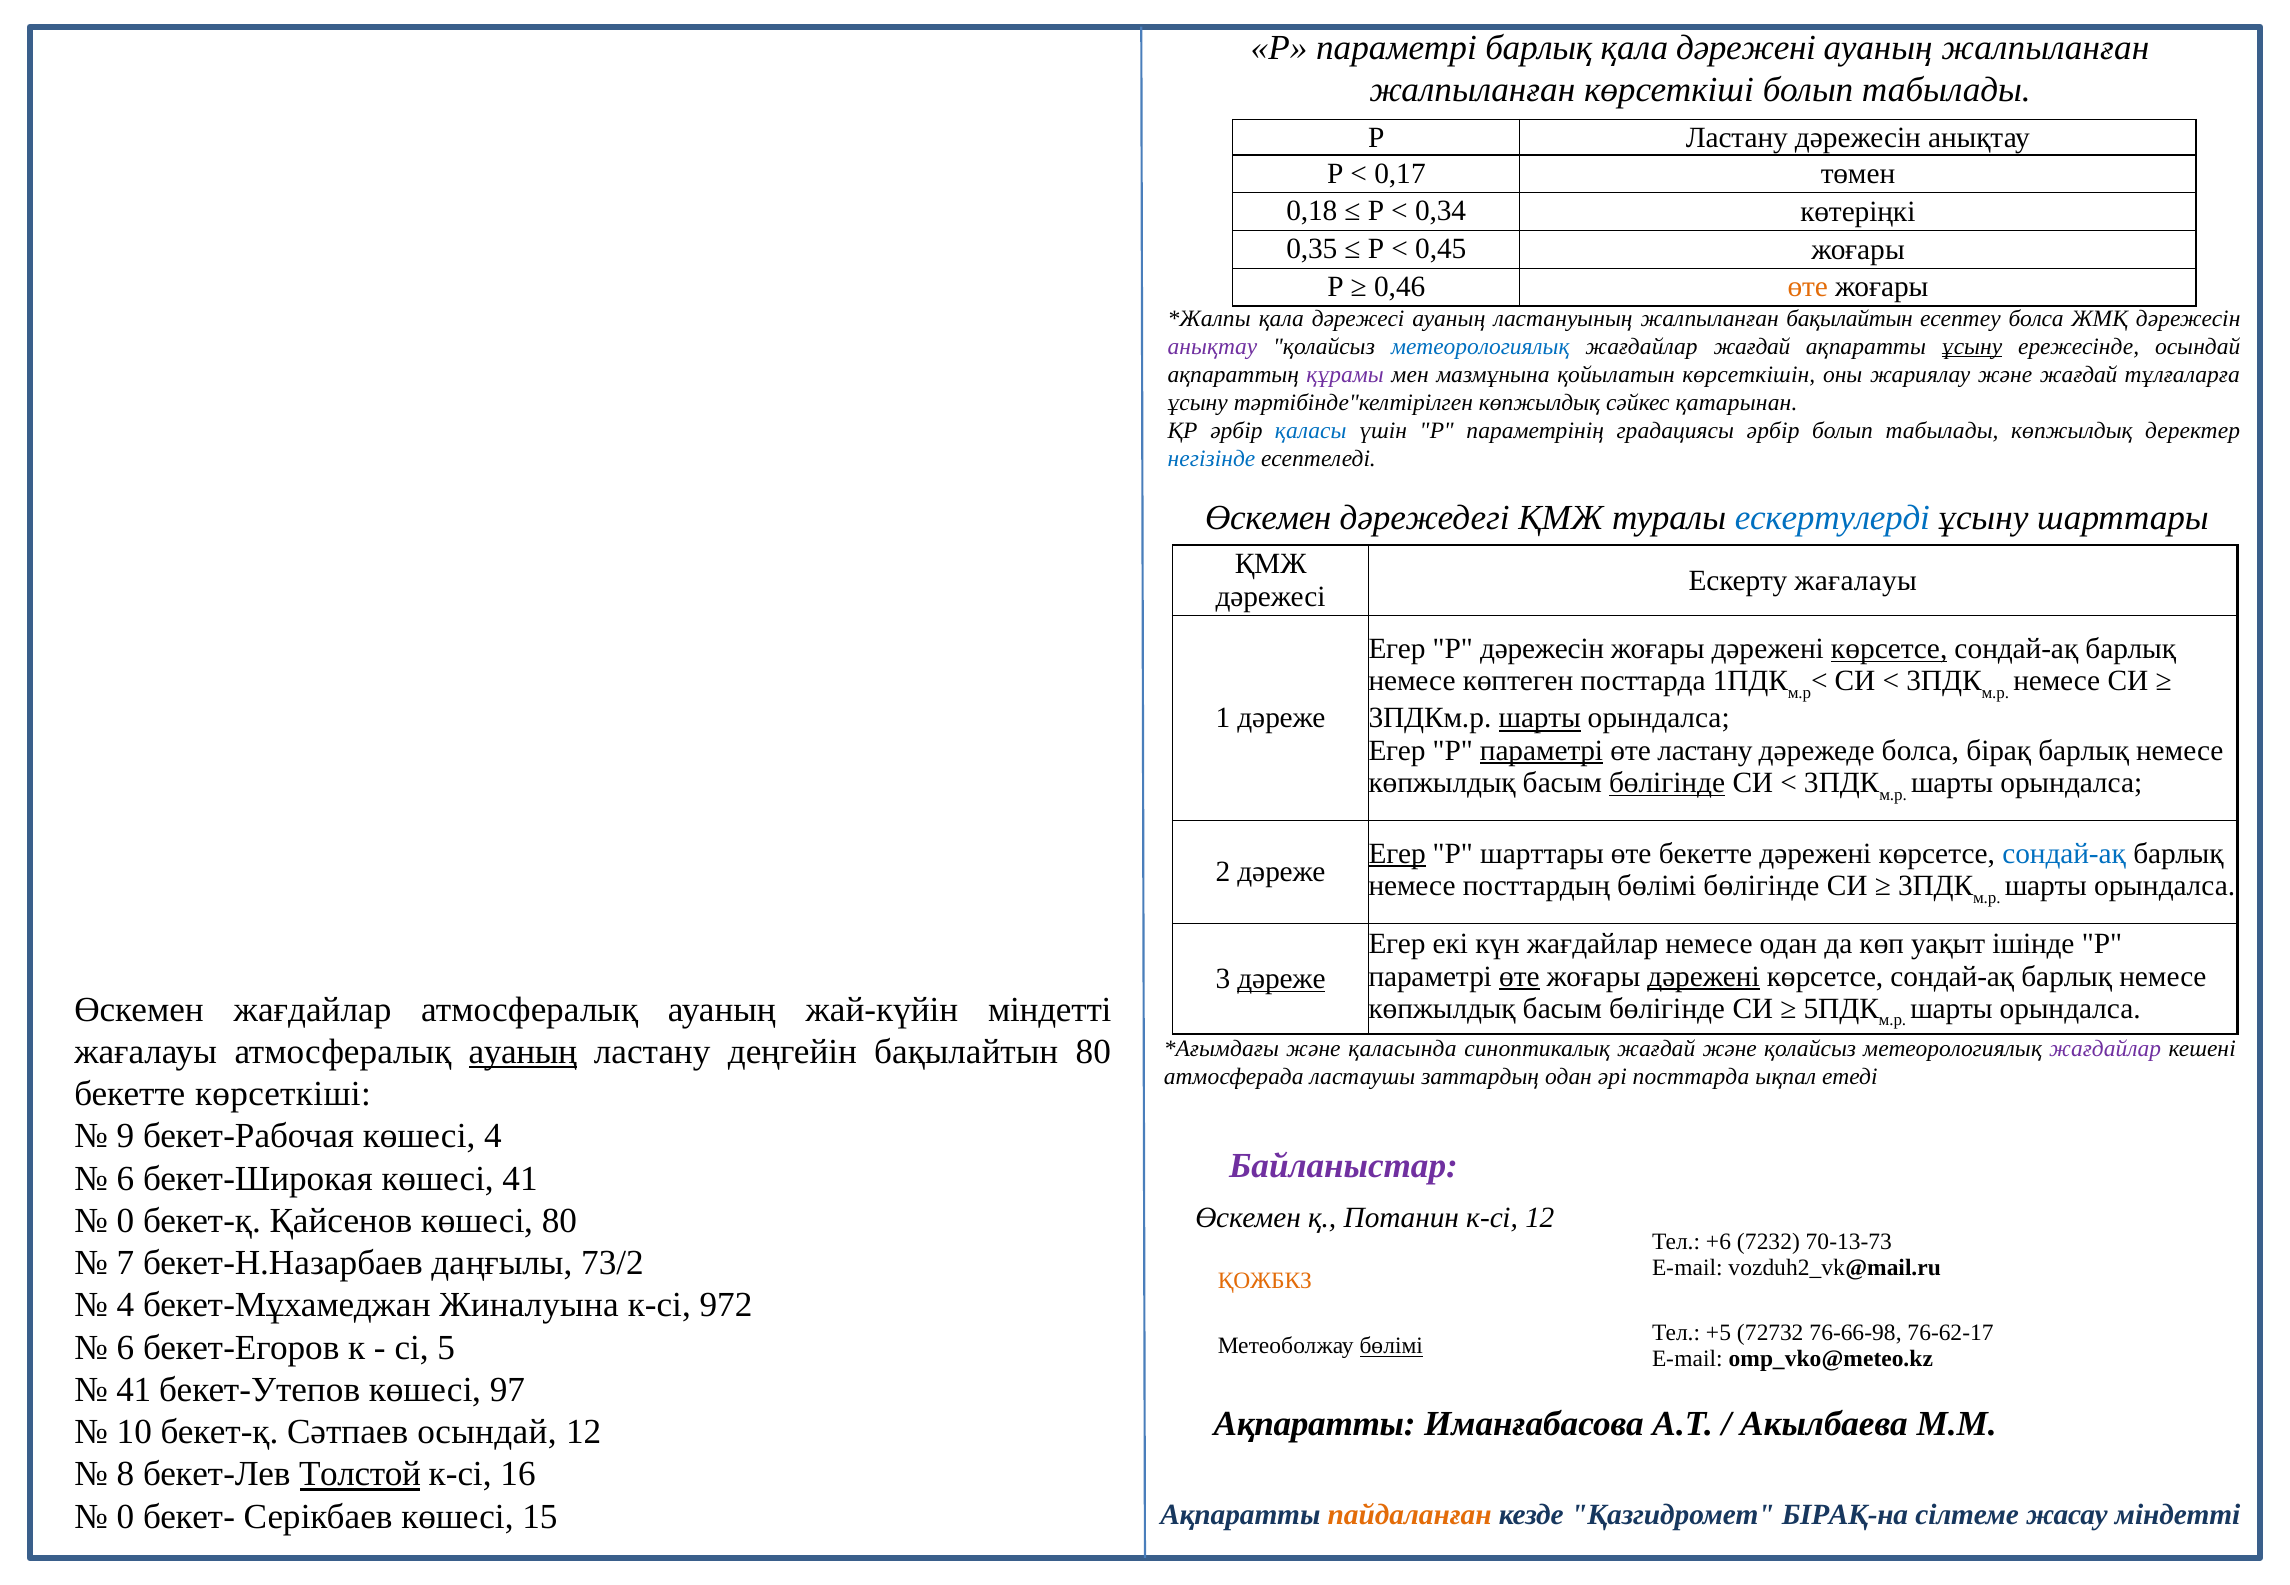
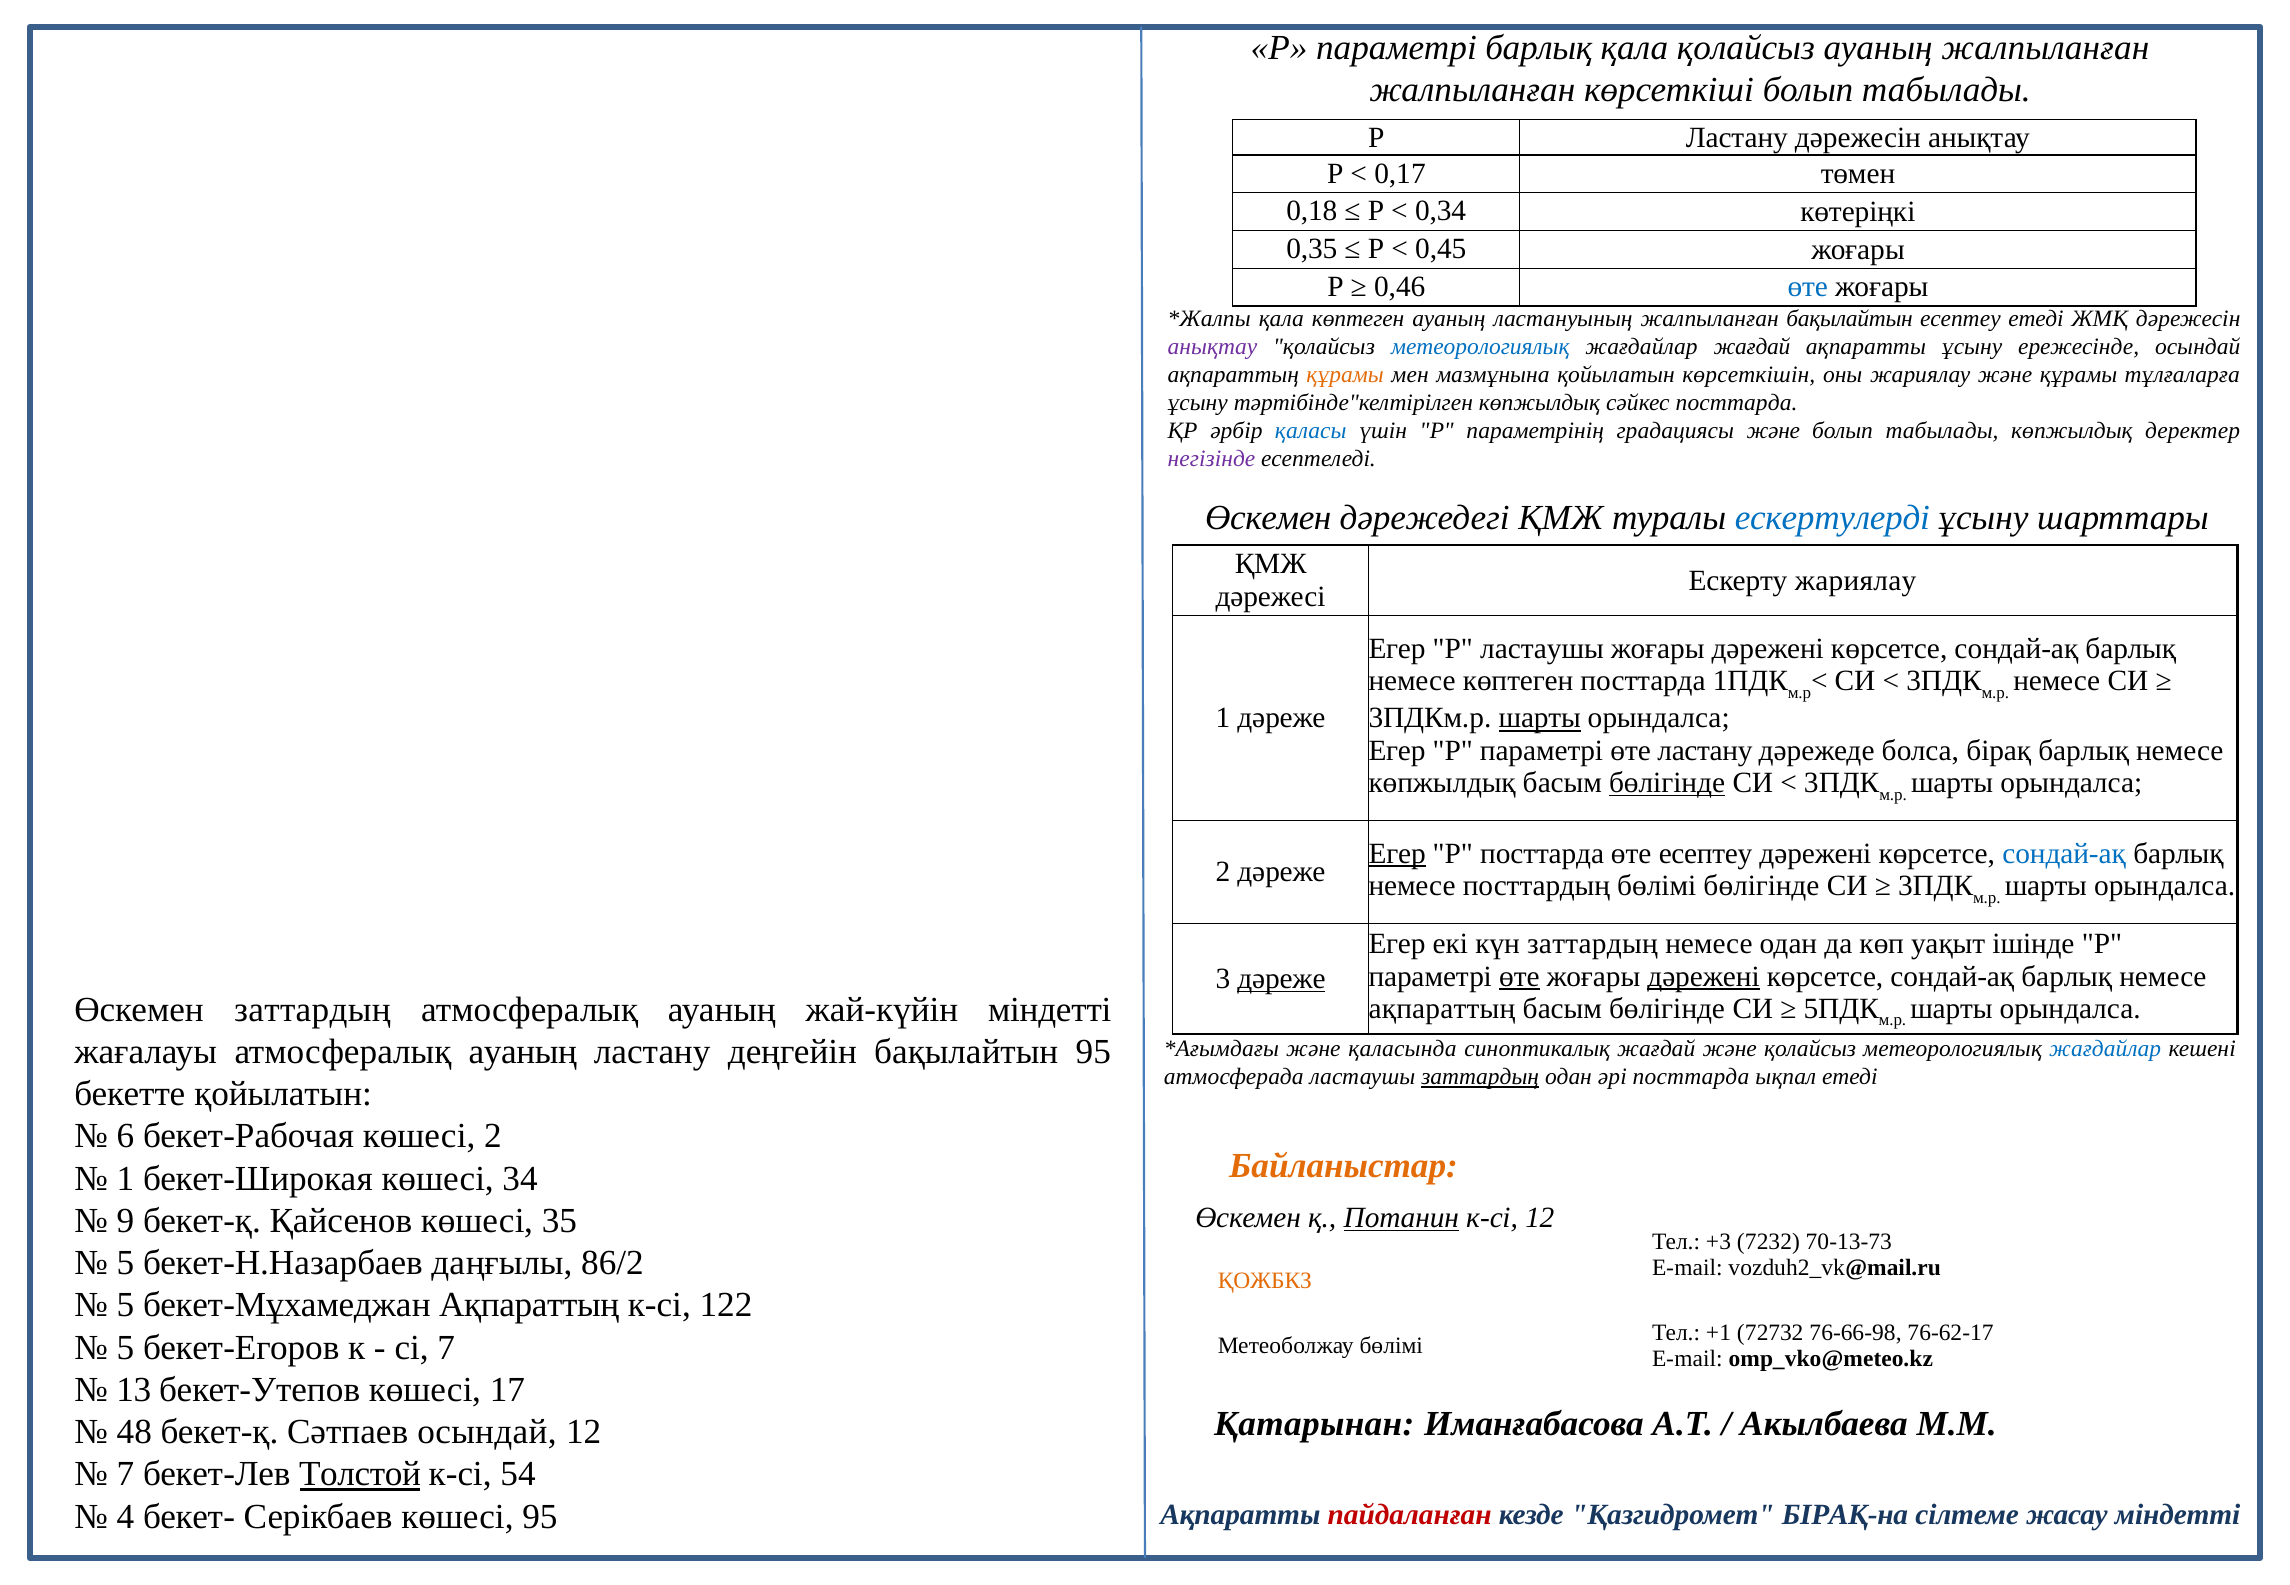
қала дәрежені: дәрежені -> қолайсыз
өте at (1808, 287) colour: orange -> blue
қала дәрежесі: дәрежесі -> көптеген
есептеу болса: болса -> етеді
ұсыну at (1972, 347) underline: present -> none
құрамы at (1345, 375) colour: purple -> orange
және жағдай: жағдай -> құрамы
сәйкес қатарынан: қатарынан -> посттарда
градациясы әрбір: әрбір -> және
негізінде colour: blue -> purple
Ескерту жағалауы: жағалауы -> жариялау
Р дәрежесін: дәрежесін -> ластаушы
көрсетсе at (1889, 649) underline: present -> none
параметрі at (1541, 751) underline: present -> none
Р шарттары: шарттары -> посттарда
өте бекетте: бекетте -> есептеу
күн жағдайлар: жағдайлар -> заттардың
Өскемен жағдайлар: жағдайлар -> заттардың
көпжылдық at (1442, 1009): көпжылдық -> ақпараттың
ауаның at (523, 1052) underline: present -> none
бақылайтын 80: 80 -> 95
жағдайлар at (2105, 1049) colour: purple -> blue
заттардың at (1480, 1077) underline: none -> present
бекетте көрсеткіші: көрсеткіші -> қойылатын
9: 9 -> 6
көшесі 4: 4 -> 2
Байланыстар colour: purple -> orange
6 at (125, 1179): 6 -> 1
көшесі 41: 41 -> 34
Потанин underline: none -> present
0 at (125, 1221): 0 -> 9
көшесі 80: 80 -> 35
+6: +6 -> +3
7 at (125, 1263): 7 -> 5
73/2: 73/2 -> 86/2
4 at (125, 1306): 4 -> 5
бекет-Мұхамеджан Жиналуына: Жиналуына -> Ақпараттың
972: 972 -> 122
+5: +5 -> +1
6 at (125, 1348): 6 -> 5
сі 5: 5 -> 7
бөлімі at (1391, 1347) underline: present -> none
41 at (134, 1390): 41 -> 13
97: 97 -> 17
Ақпаратты at (1315, 1424): Ақпаратты -> Қатарынан
10: 10 -> 48
8 at (125, 1475): 8 -> 7
16: 16 -> 54
0 at (125, 1517): 0 -> 4
көшесі 15: 15 -> 95
пайдаланған colour: orange -> red
